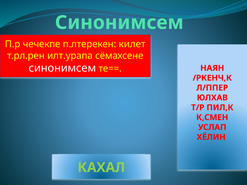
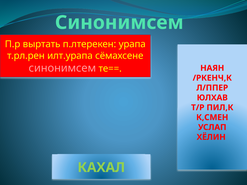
чечекпе: чечекпе -> выртать
килет: килет -> урапа
синонимсем at (62, 68) colour: white -> pink
